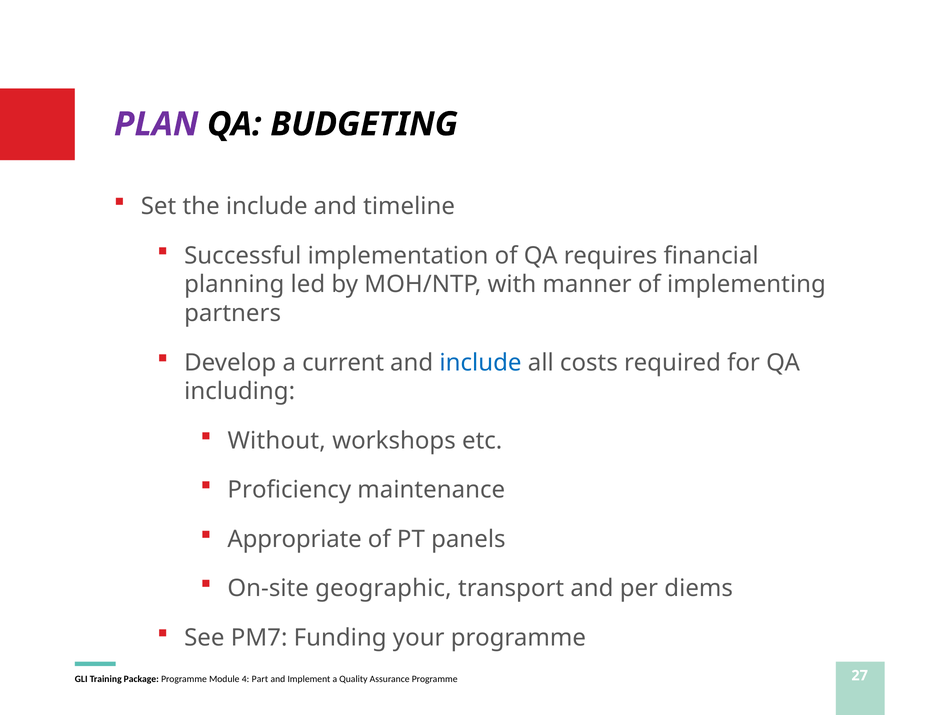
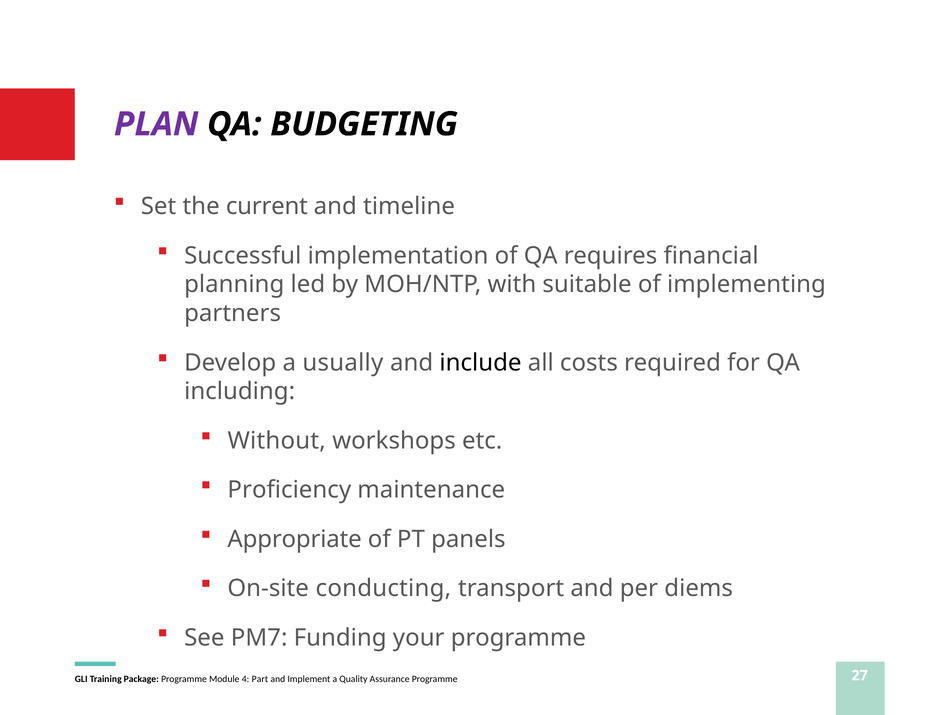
the include: include -> current
manner: manner -> suitable
current: current -> usually
include at (480, 363) colour: blue -> black
geographic: geographic -> conducting
